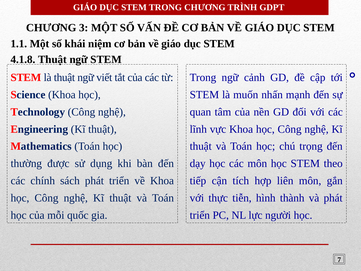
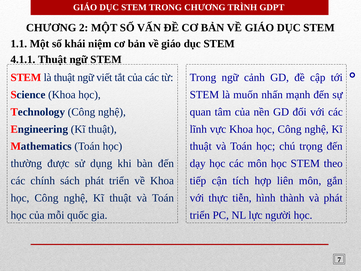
3: 3 -> 2
4.1.8: 4.1.8 -> 4.1.1
